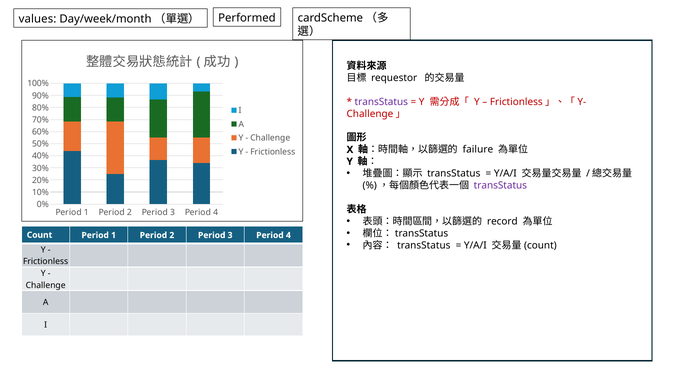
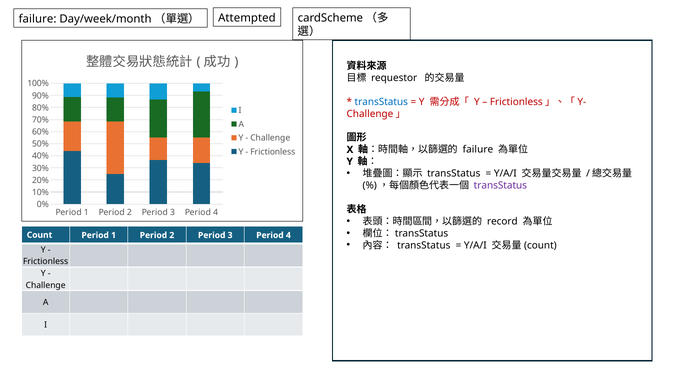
values at (38, 19): values -> failure
Performed: Performed -> Attempted
transStatus at (381, 102) colour: purple -> blue
